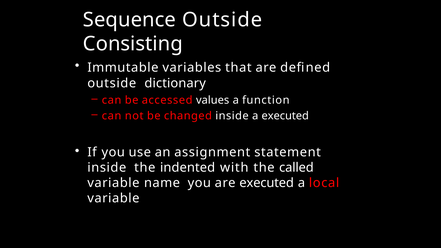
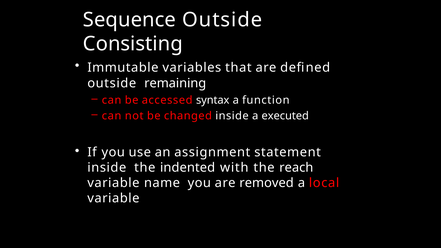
dictionary: dictionary -> remaining
values: values -> syntax
called: called -> reach
are executed: executed -> removed
